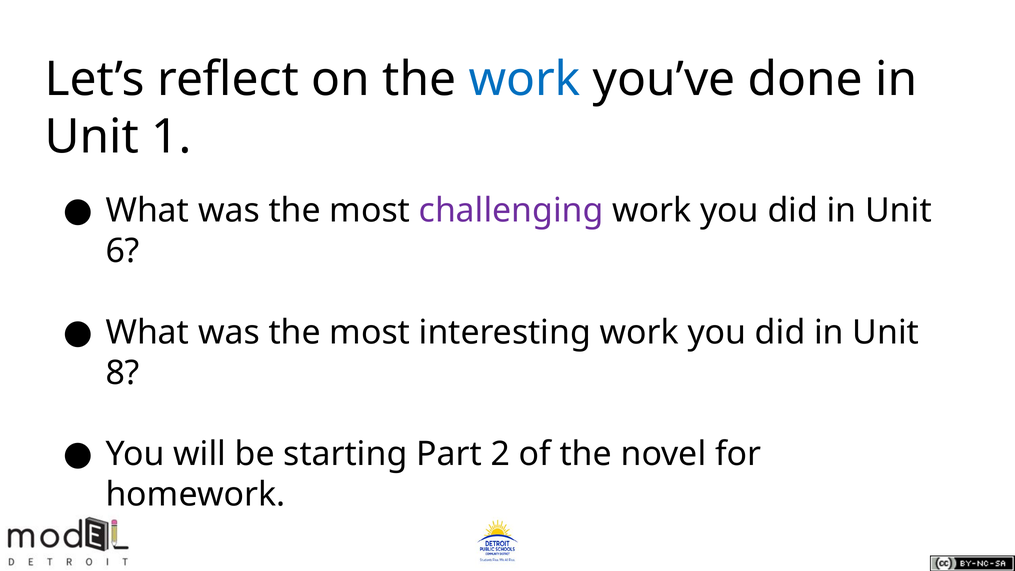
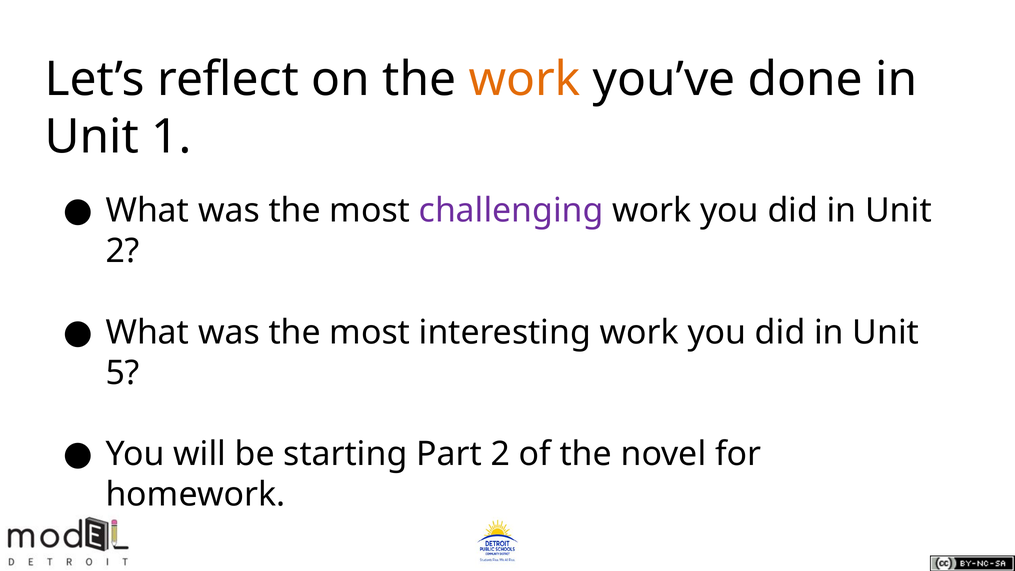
work at (525, 79) colour: blue -> orange
6 at (123, 251): 6 -> 2
8: 8 -> 5
